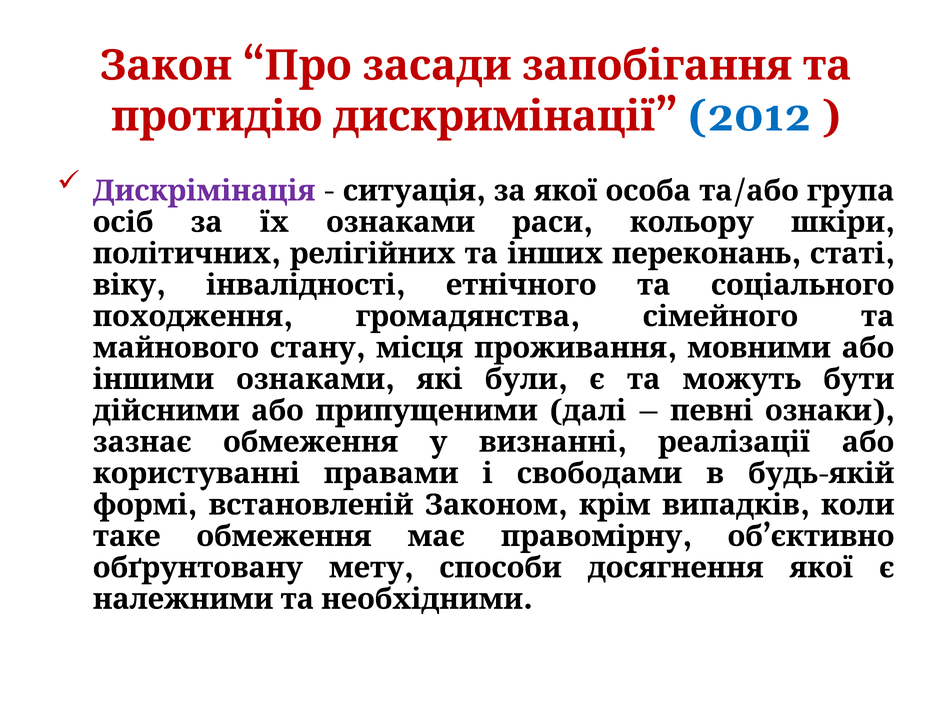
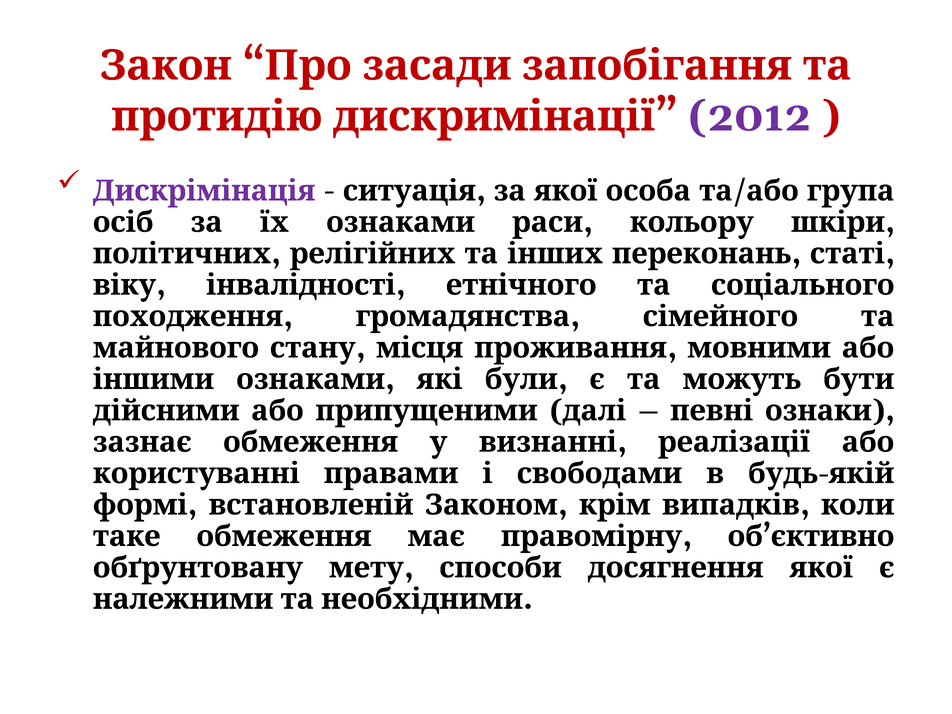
2012 colour: blue -> purple
